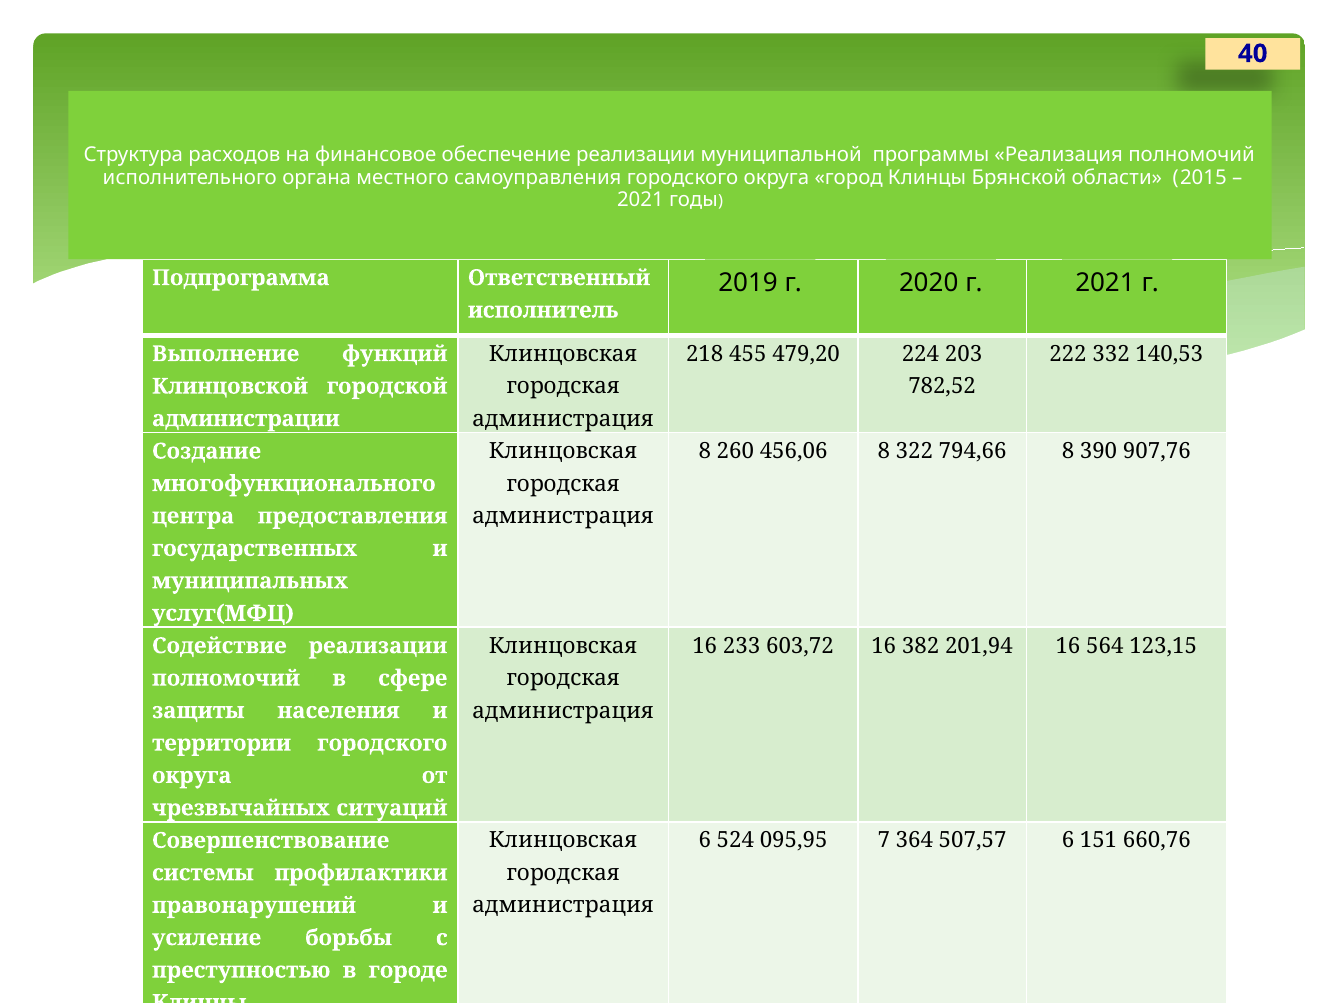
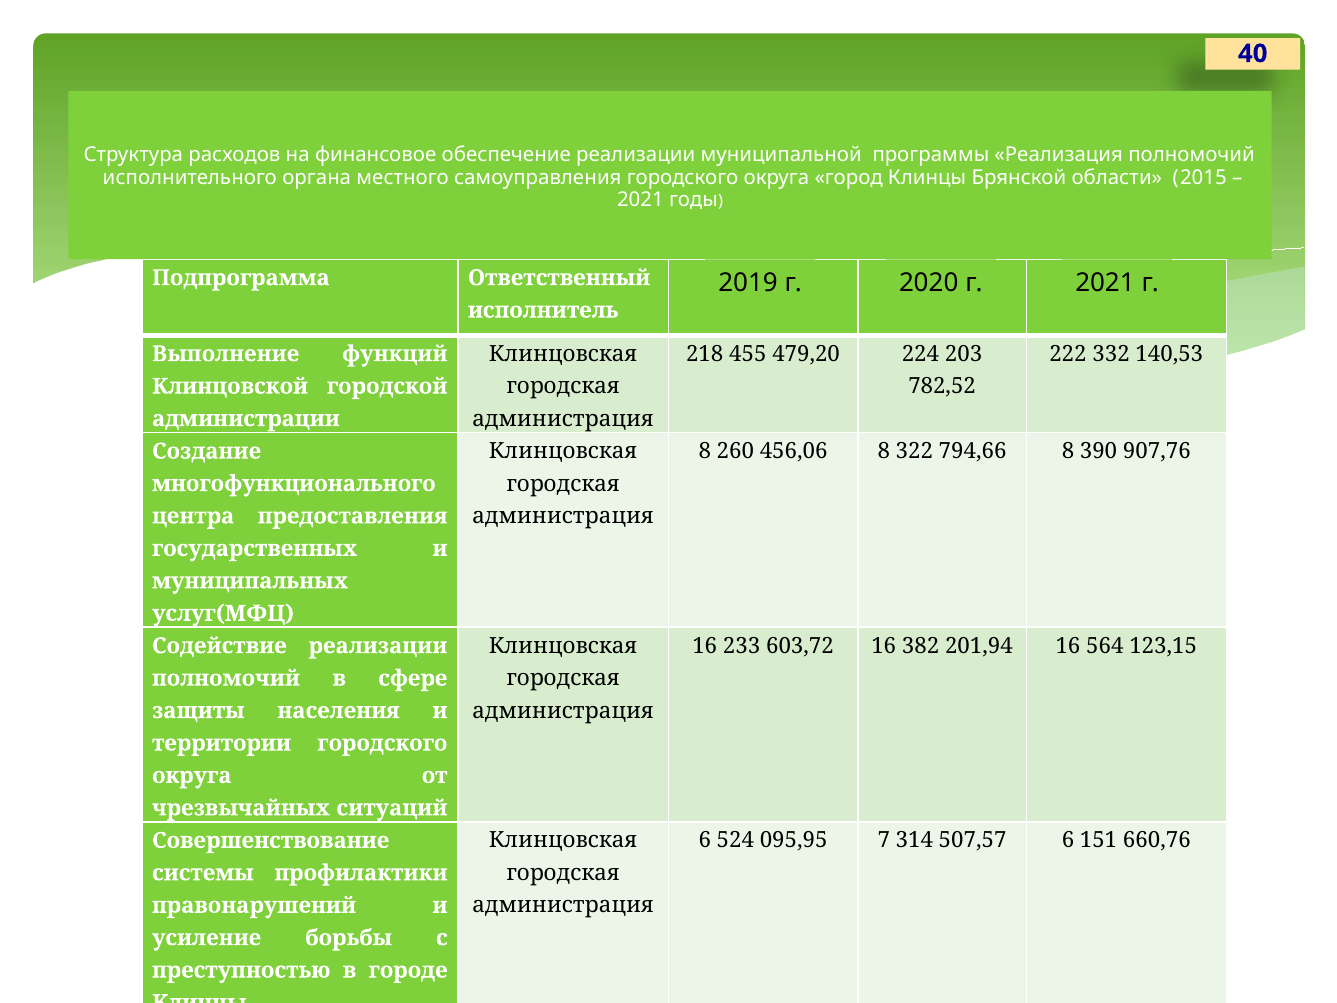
364: 364 -> 314
